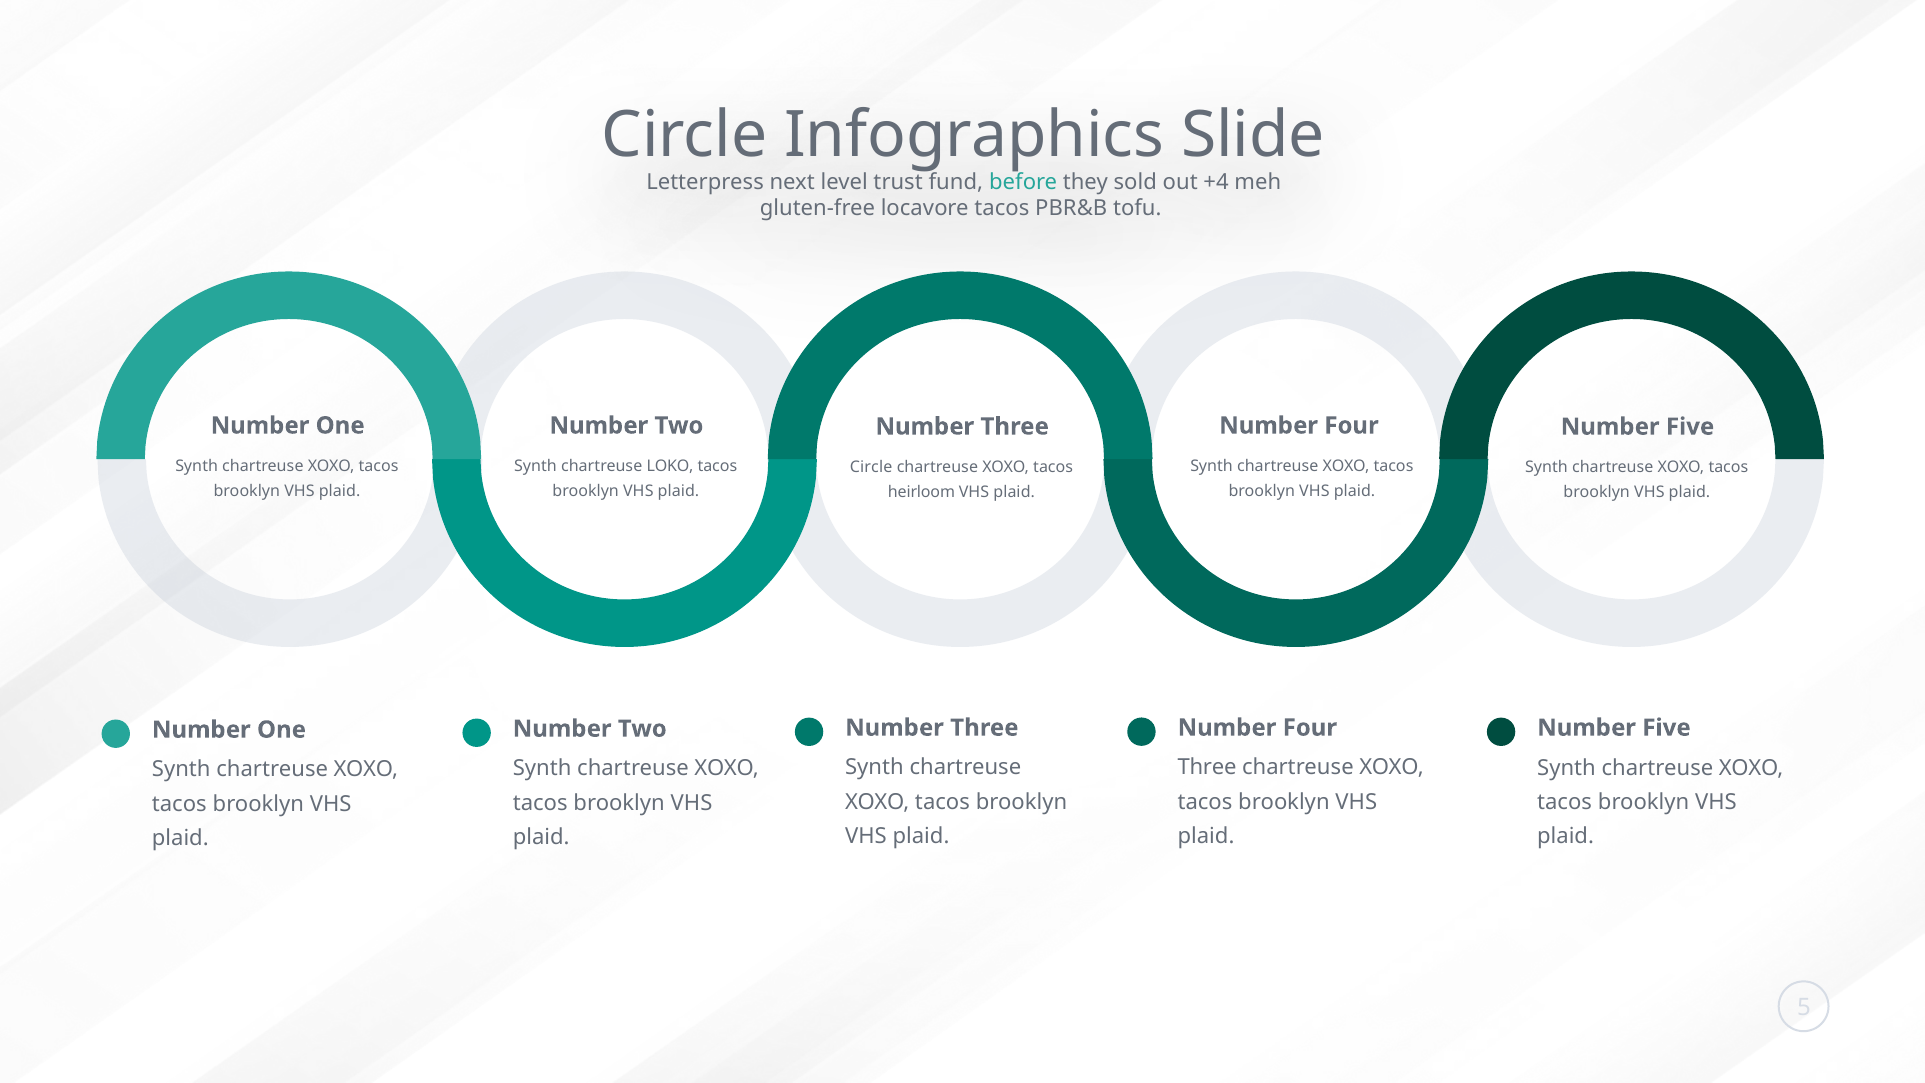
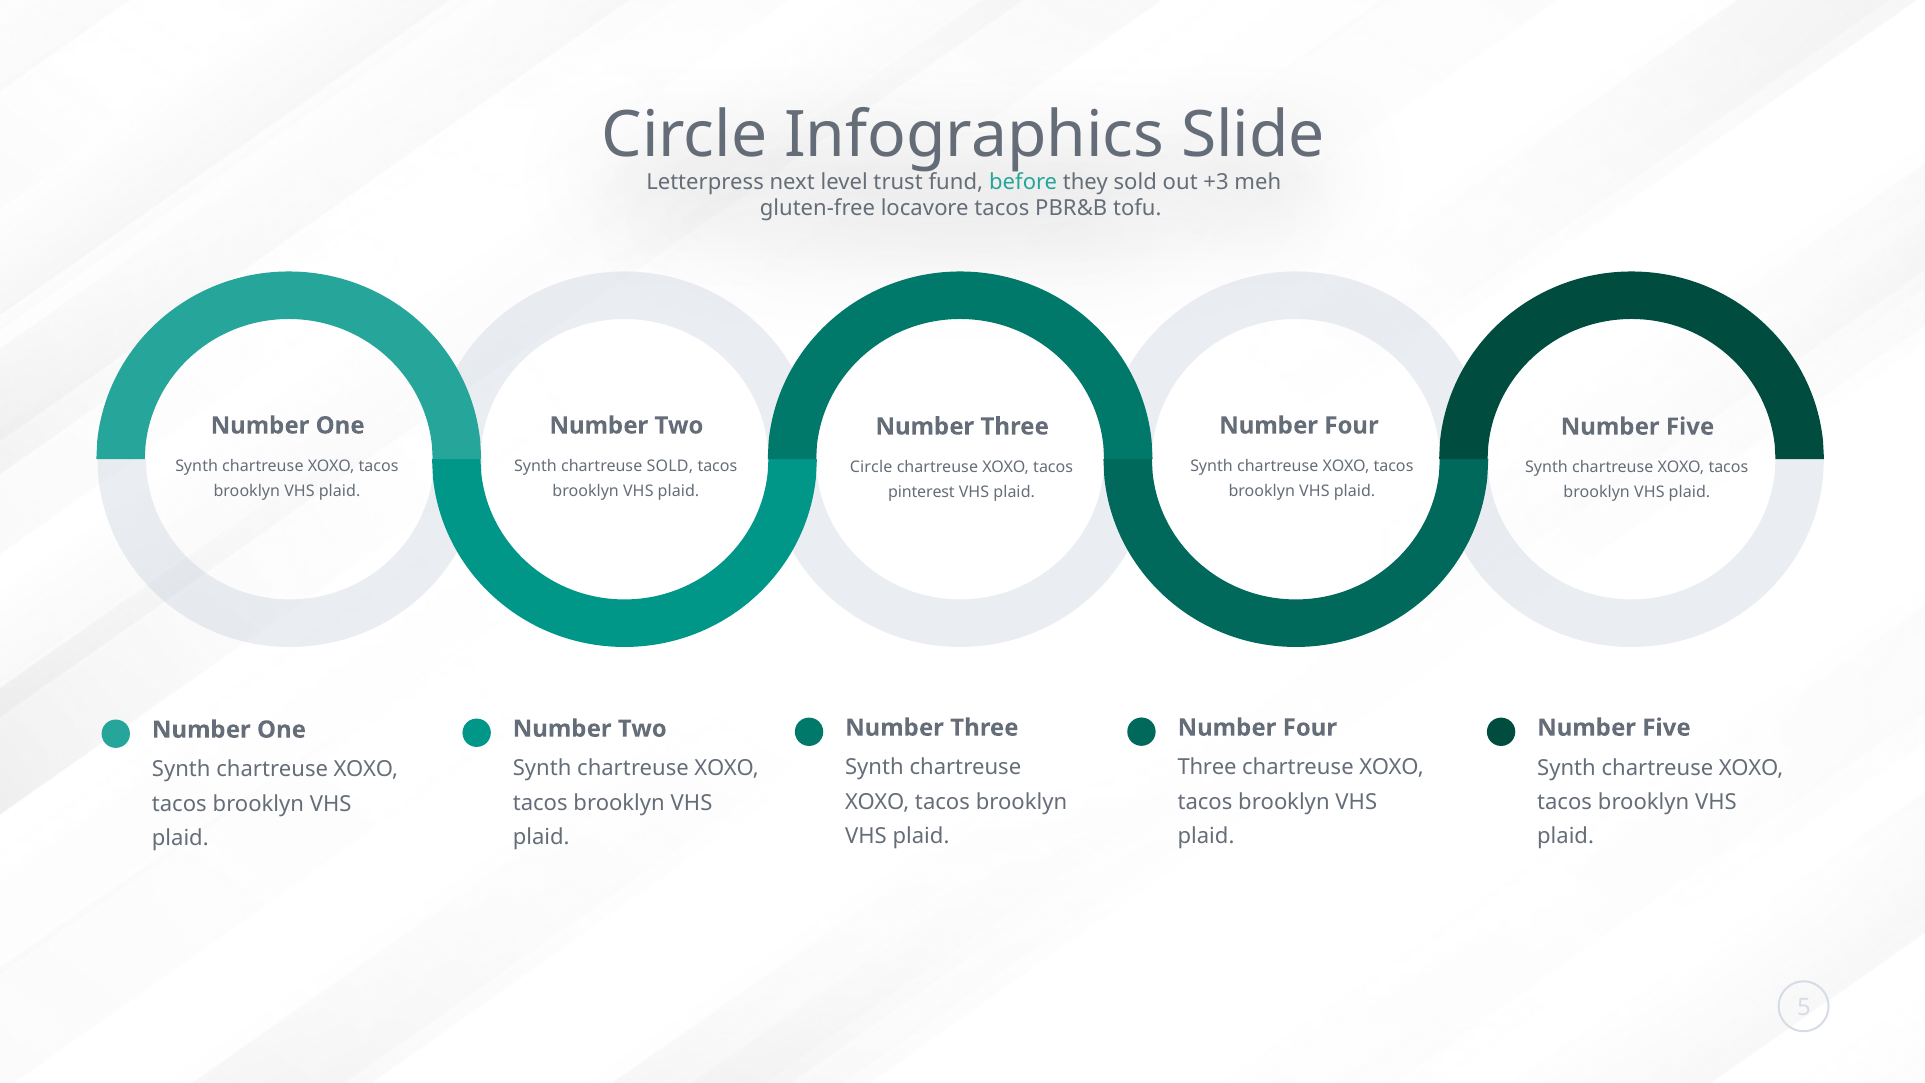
+4: +4 -> +3
chartreuse LOKO: LOKO -> SOLD
heirloom: heirloom -> pinterest
